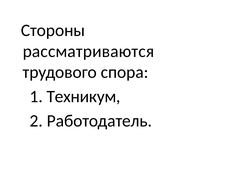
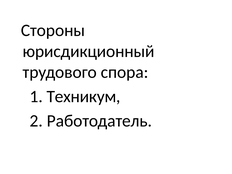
рассматриваются: рассматриваются -> юрисдикционный
